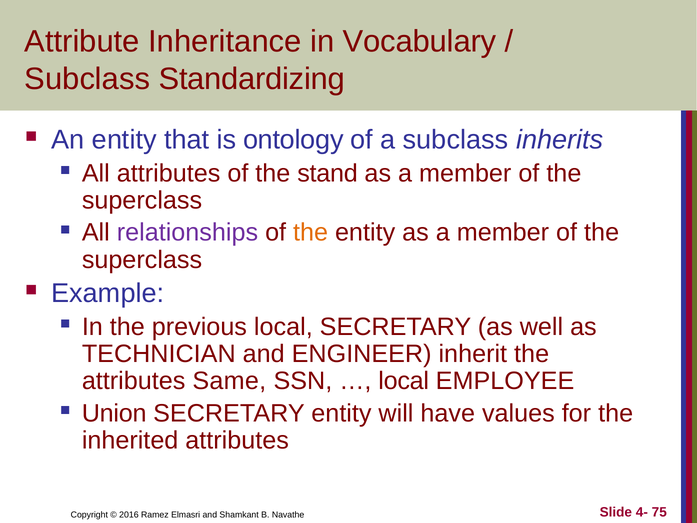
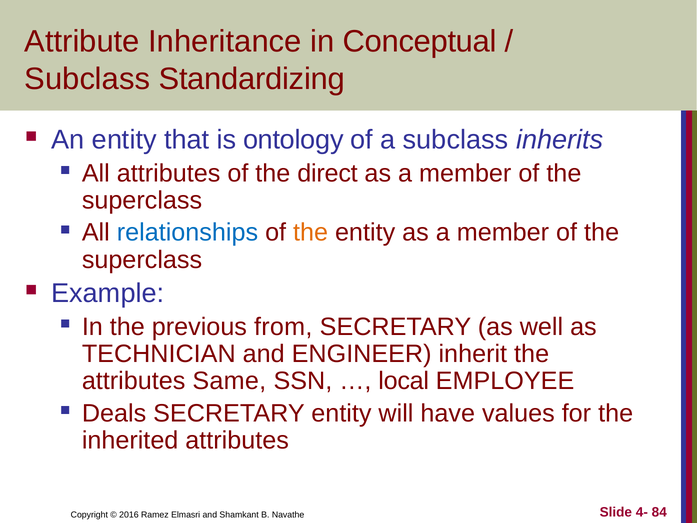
Vocabulary: Vocabulary -> Conceptual
stand: stand -> direct
relationships colour: purple -> blue
previous local: local -> from
Union: Union -> Deals
75: 75 -> 84
